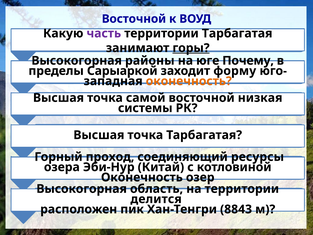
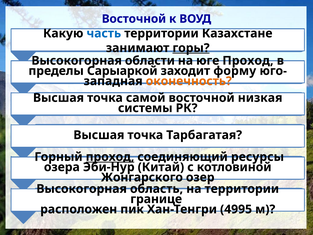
часть colour: purple -> blue
территории Тарбагатая: Тарбагатая -> Казахстане
районы: районы -> области
юге Почему: Почему -> Проход
проход at (110, 157) underline: none -> present
Оконечность at (142, 177): Оконечность -> Жонгарского
делится: делится -> границе
8843: 8843 -> 4995
